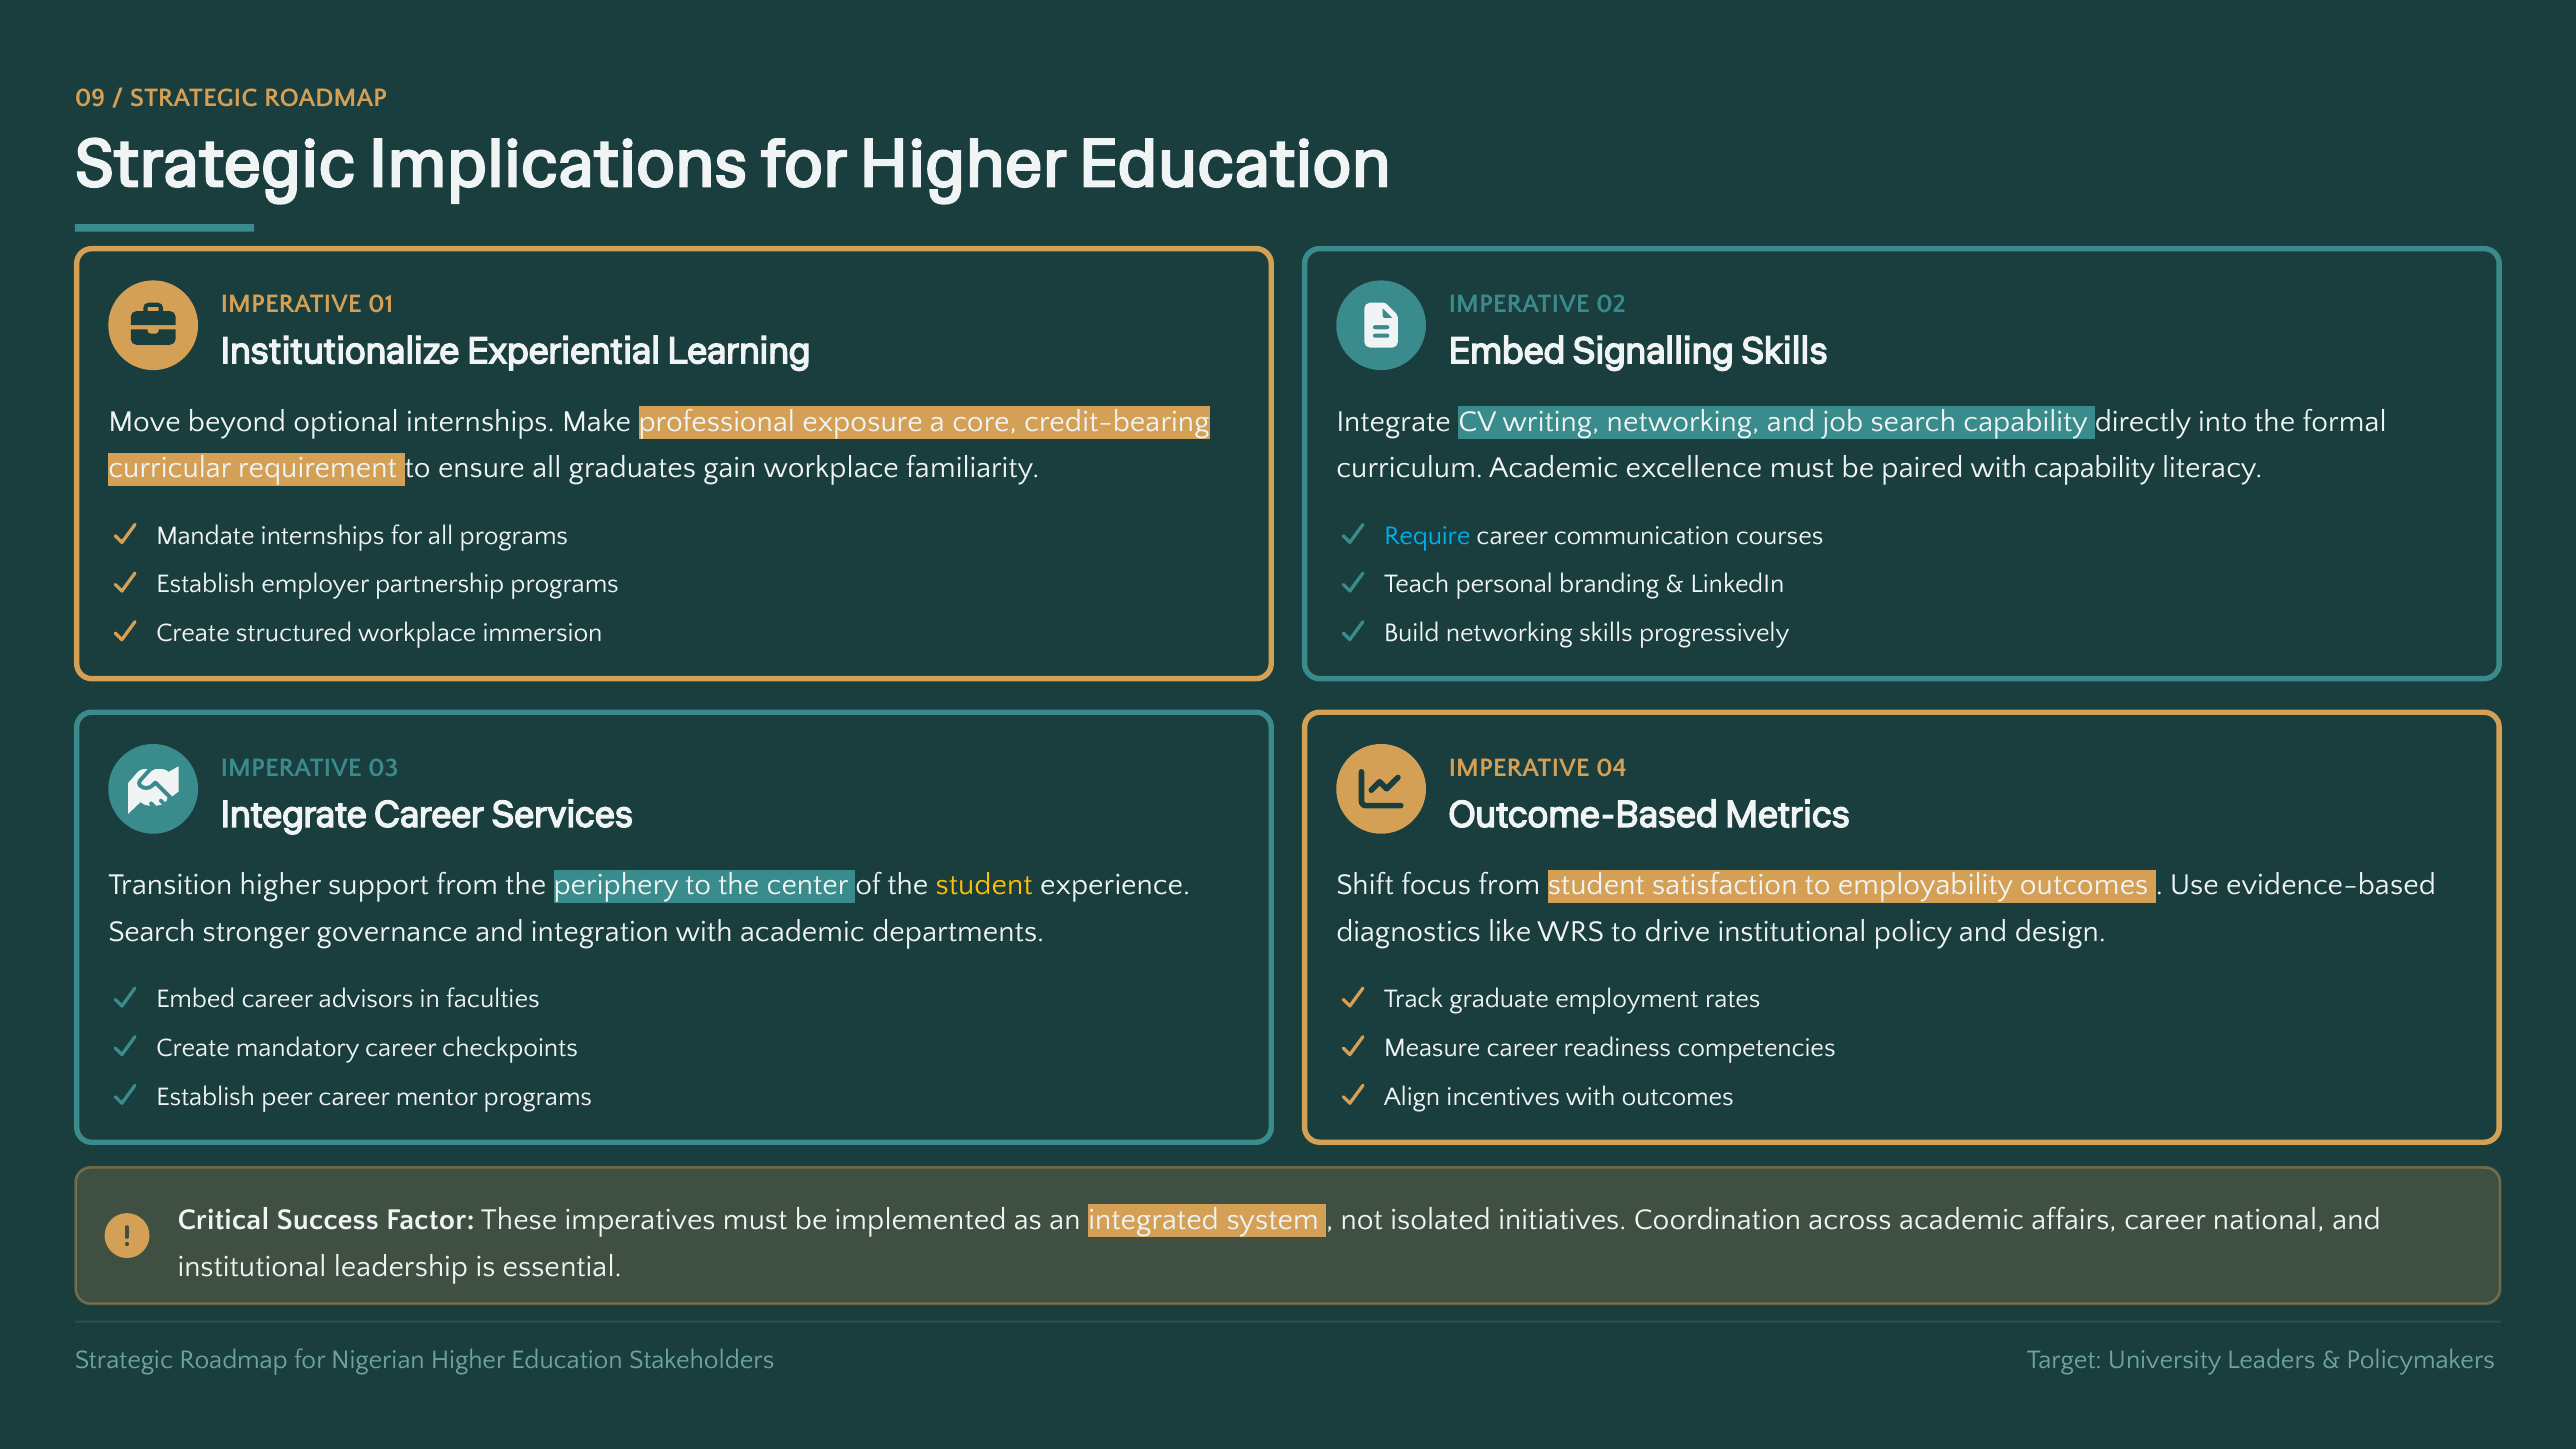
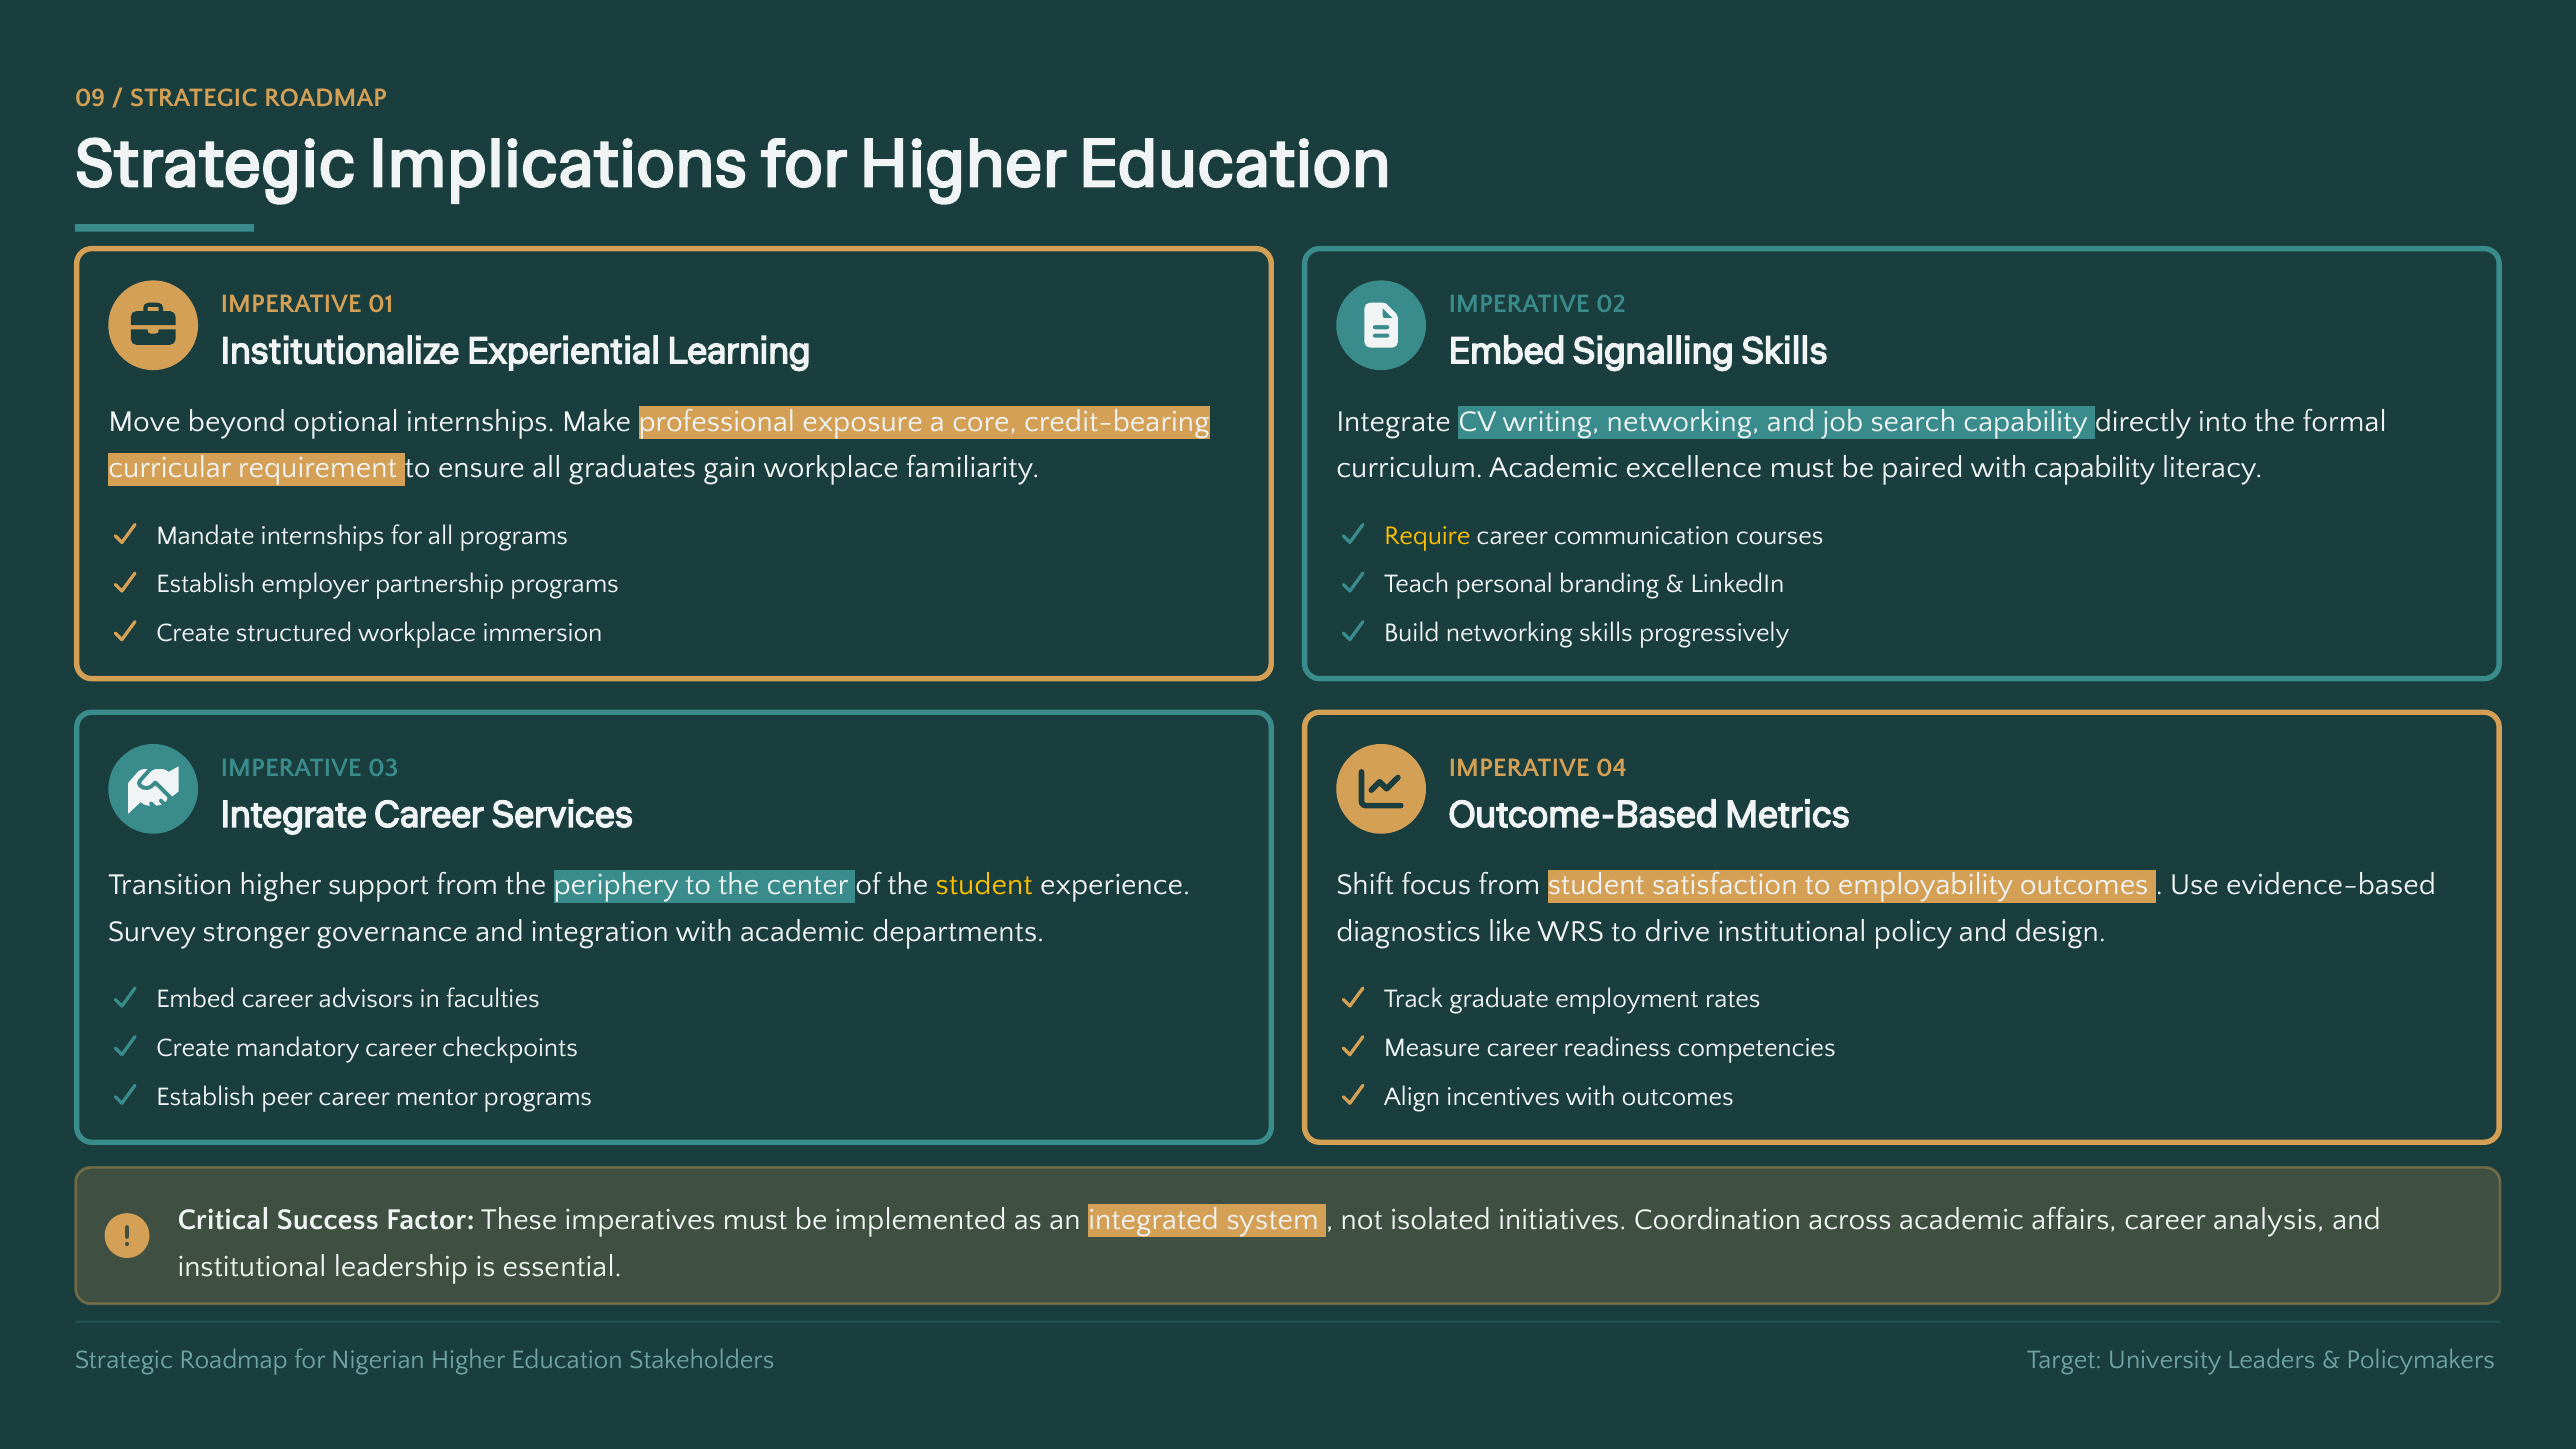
Require colour: light blue -> yellow
Search at (152, 932): Search -> Survey
national: national -> analysis
